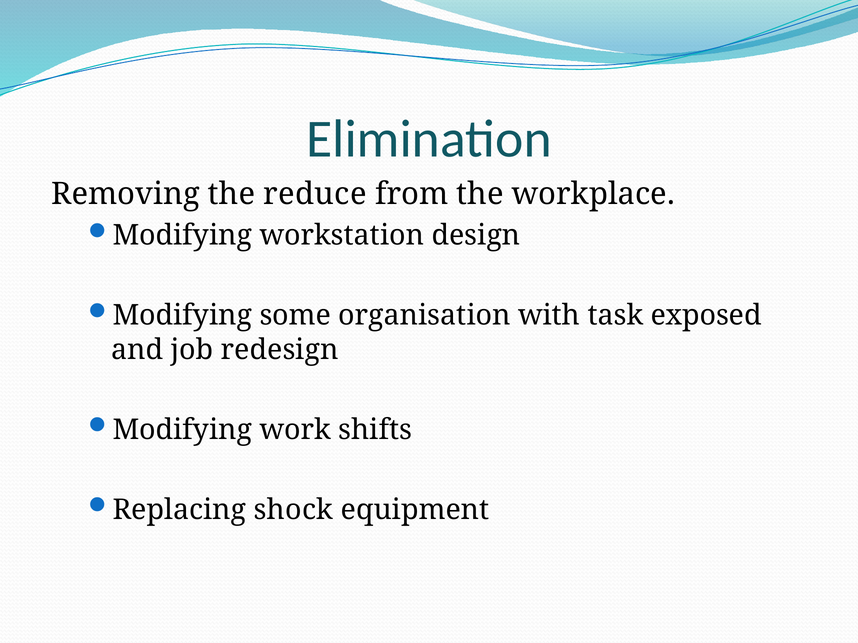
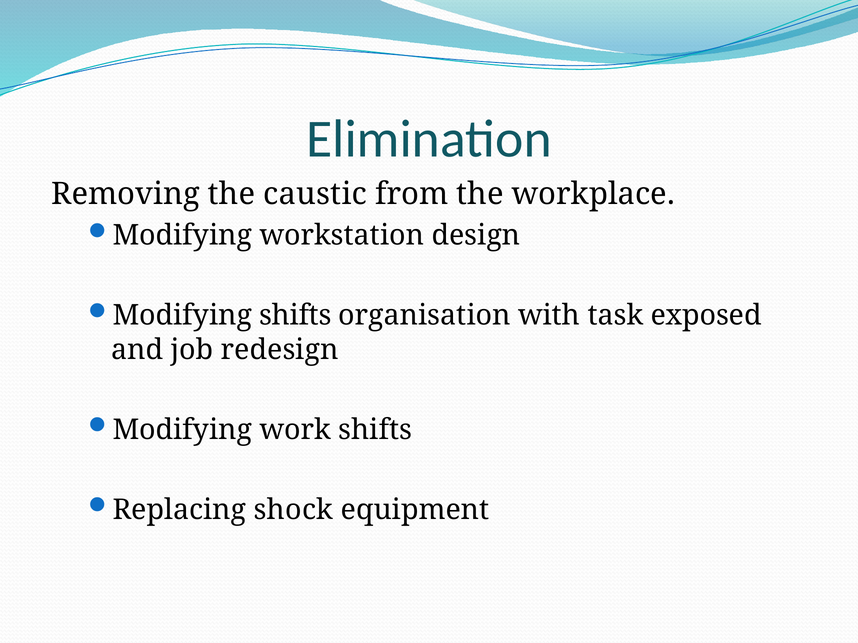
reduce: reduce -> caustic
Modifying some: some -> shifts
